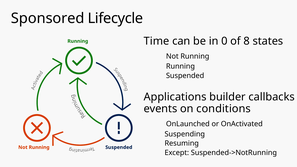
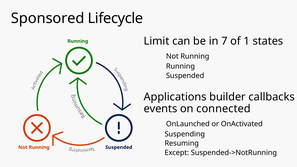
Time: Time -> Limit
0: 0 -> 7
8: 8 -> 1
conditions: conditions -> connected
